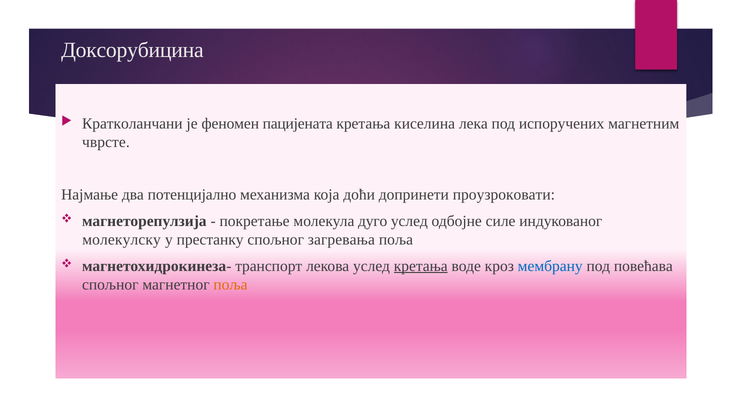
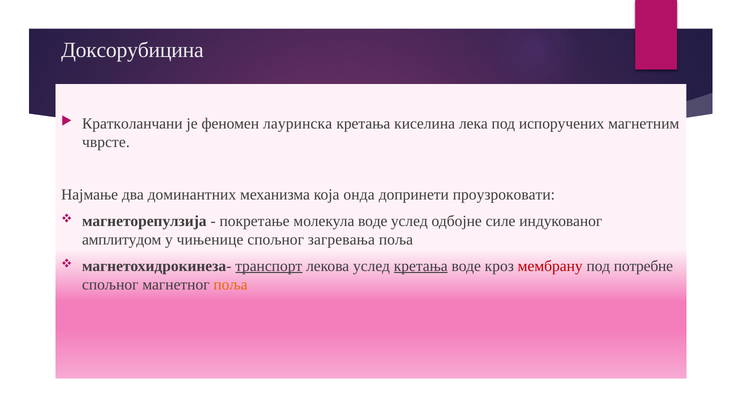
пацијената: пацијената -> лауринска
потенцијално: потенцијално -> доминантних
доћи: доћи -> онда
молекула дуго: дуго -> воде
молекулску: молекулску -> амплитудом
престанку: престанку -> чињенице
транспорт underline: none -> present
мембрану colour: blue -> red
повећава: повећава -> потребне
